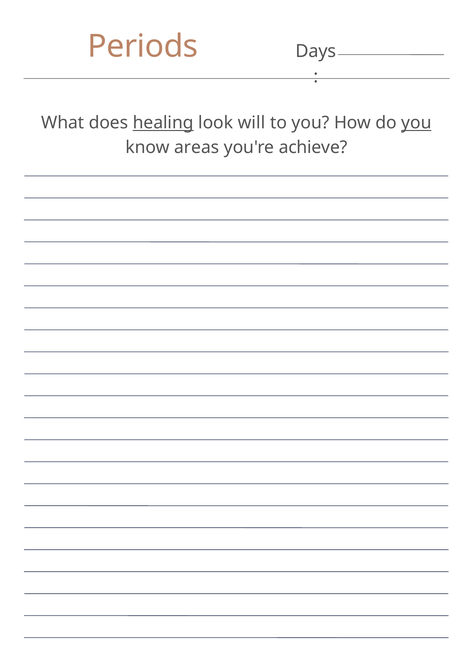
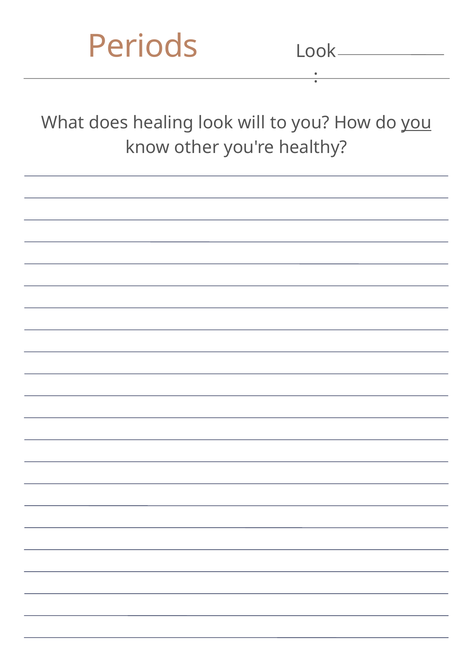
Days at (316, 51): Days -> Look
healing underline: present -> none
areas: areas -> other
achieve: achieve -> healthy
